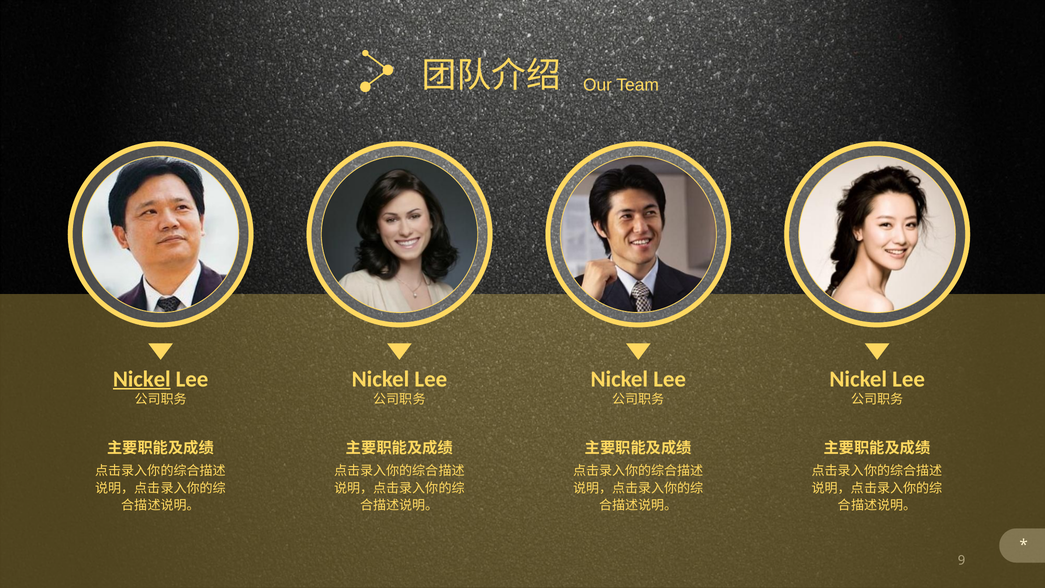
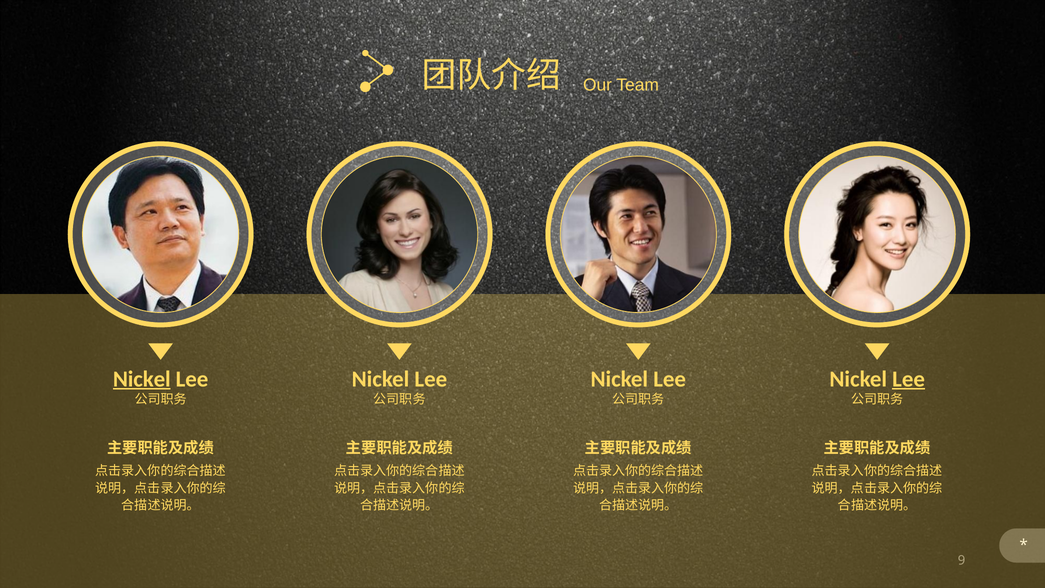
Lee at (909, 379) underline: none -> present
